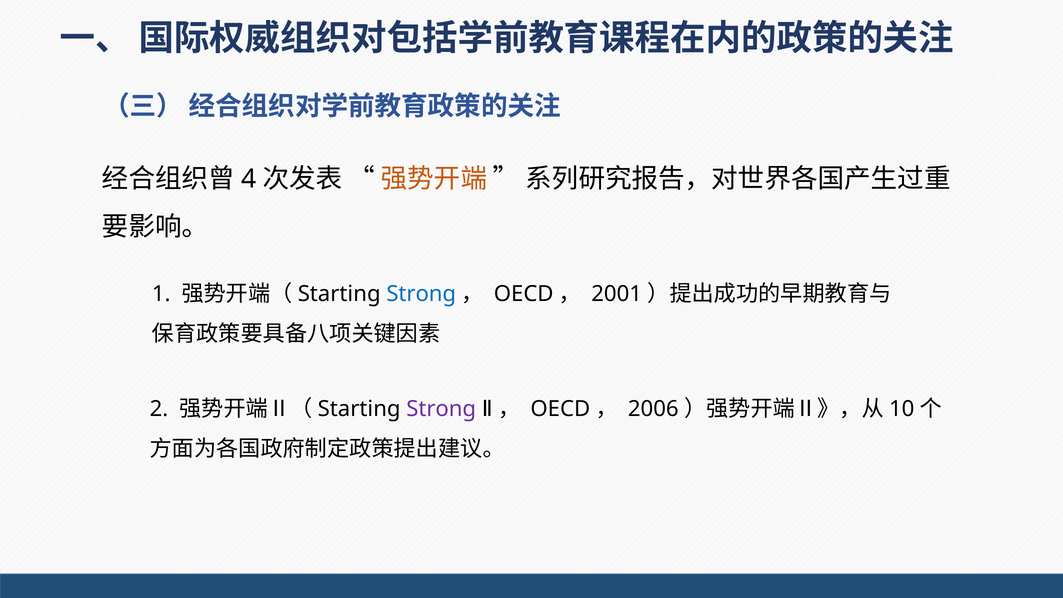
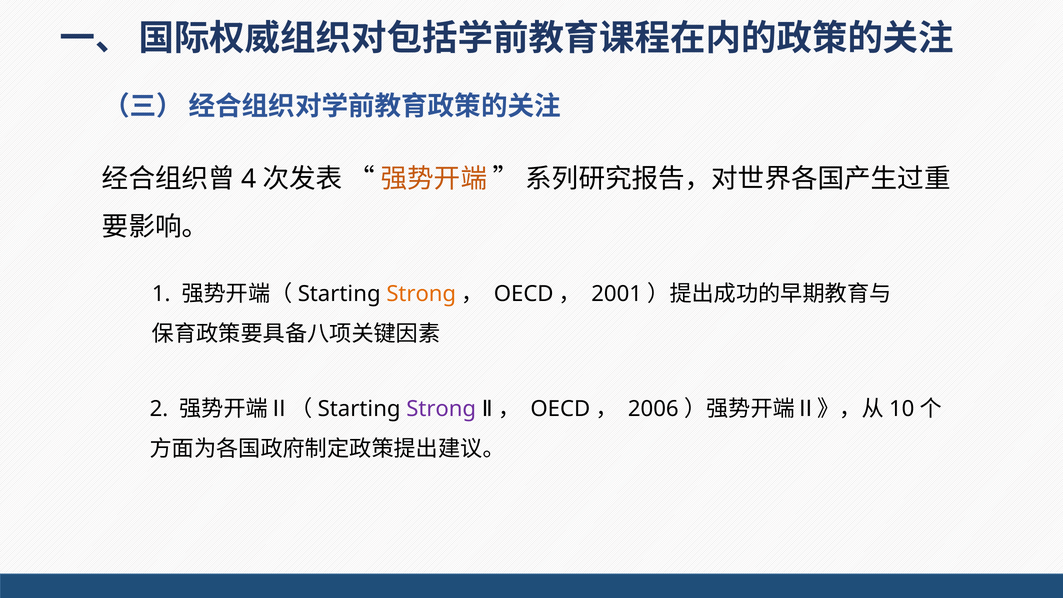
Strong at (421, 294) colour: blue -> orange
